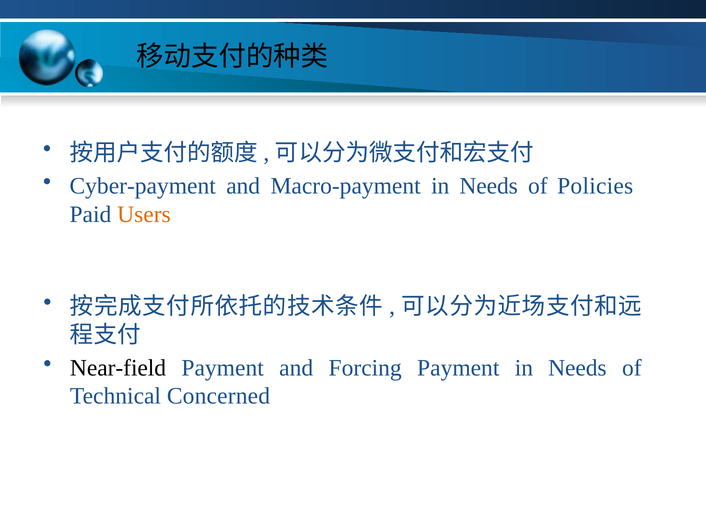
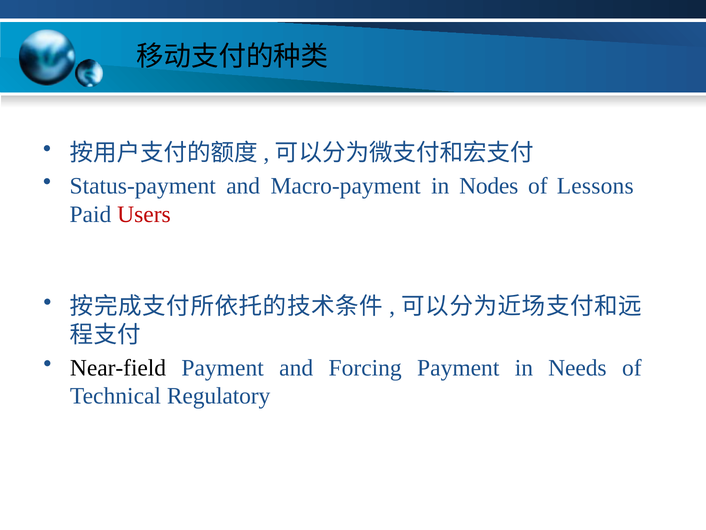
Cyber-payment: Cyber-payment -> Status-payment
Macro-payment in Needs: Needs -> Nodes
Policies: Policies -> Lessons
Users colour: orange -> red
Concerned: Concerned -> Regulatory
